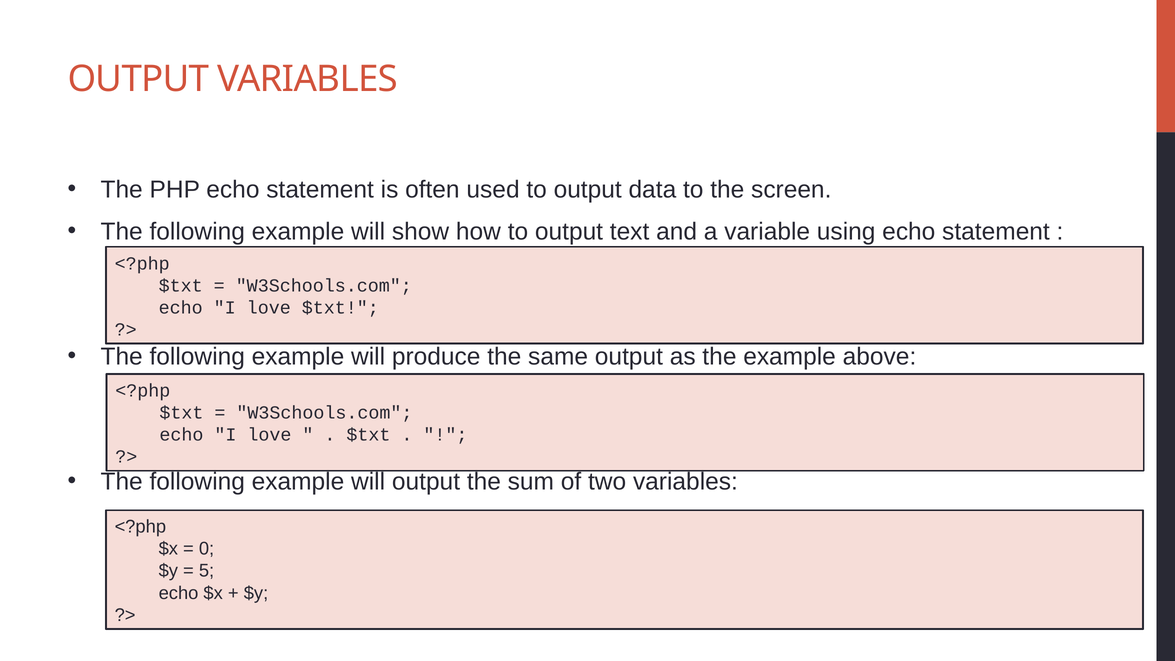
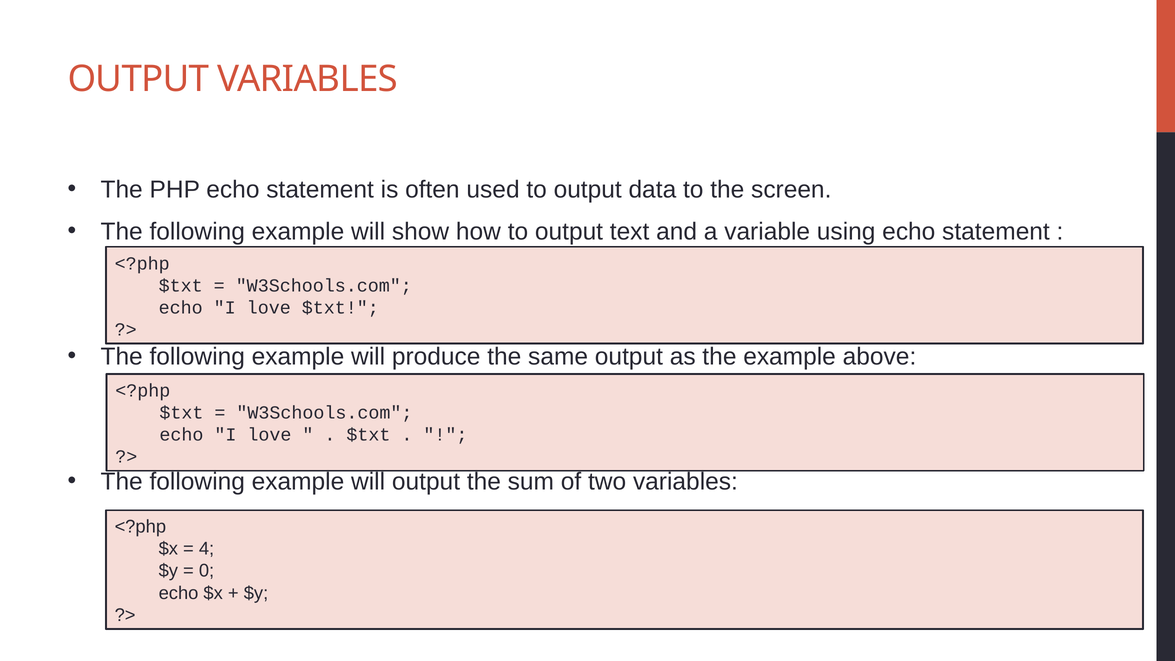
0: 0 -> 4
5: 5 -> 0
